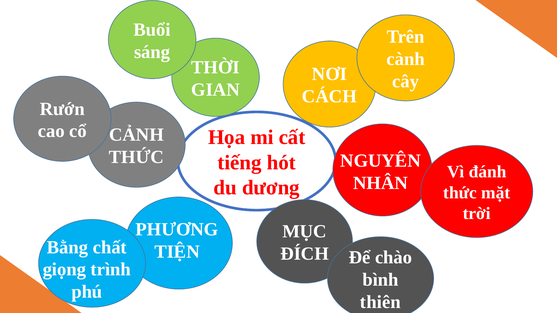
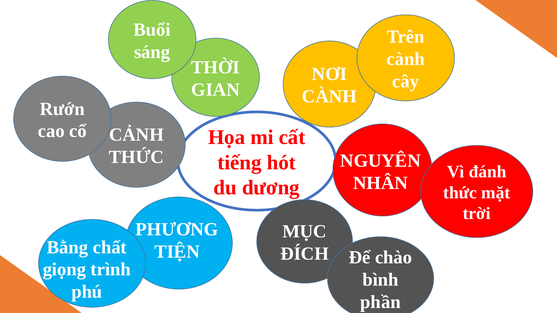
CÁCH at (329, 97): CÁCH -> CÀNH
thiên: thiên -> phần
